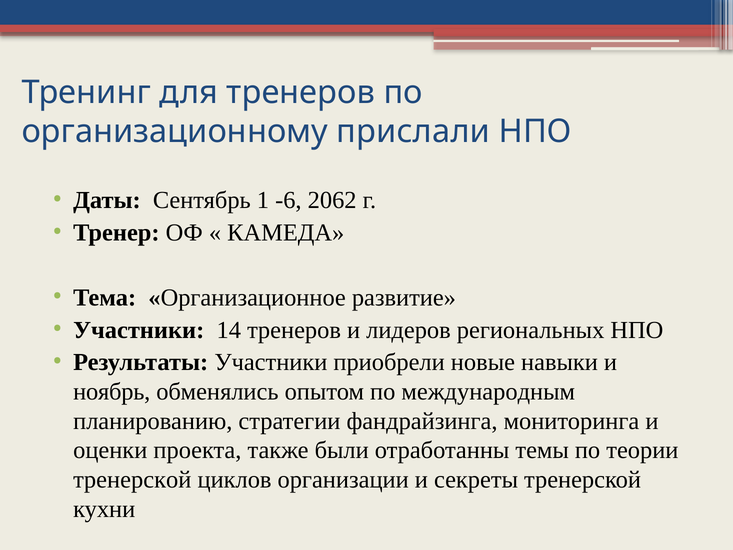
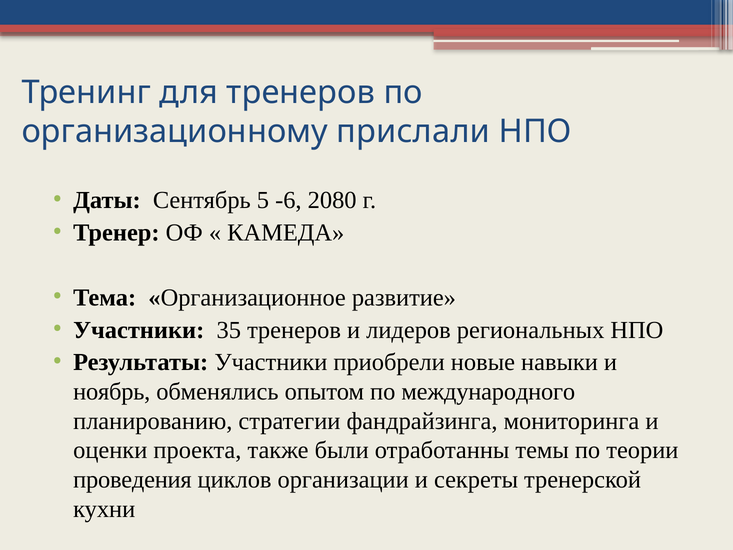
1: 1 -> 5
2062: 2062 -> 2080
14: 14 -> 35
международным: международным -> международного
тренерской at (132, 479): тренерской -> проведения
